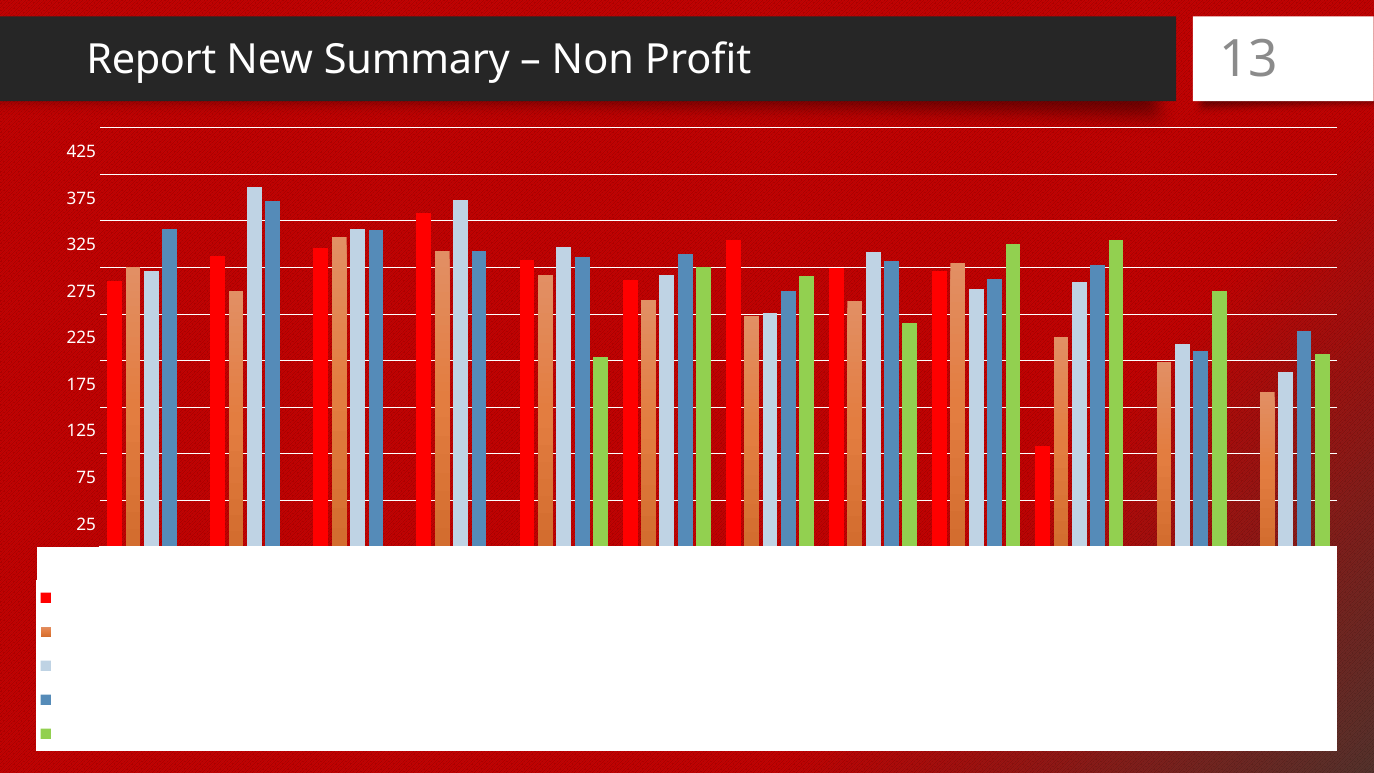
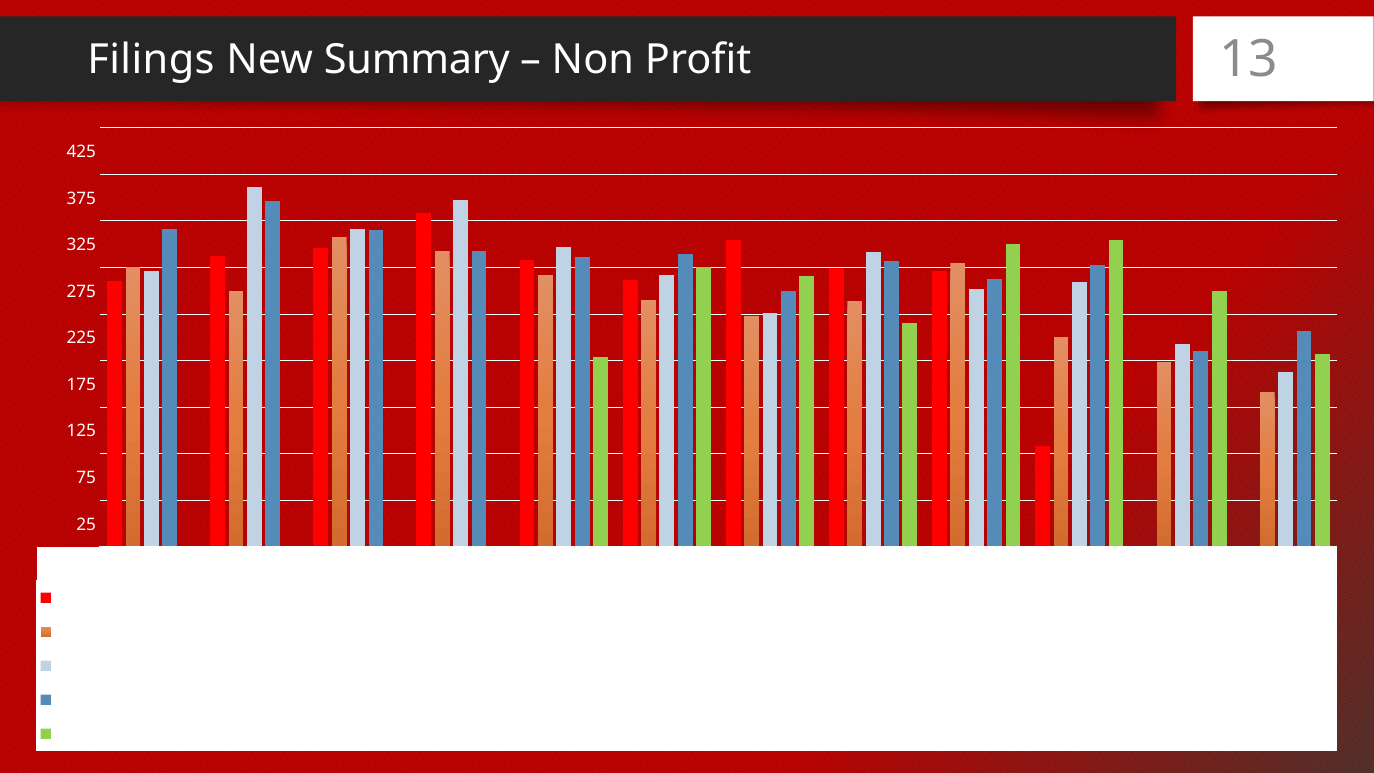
Report: Report -> Filings
